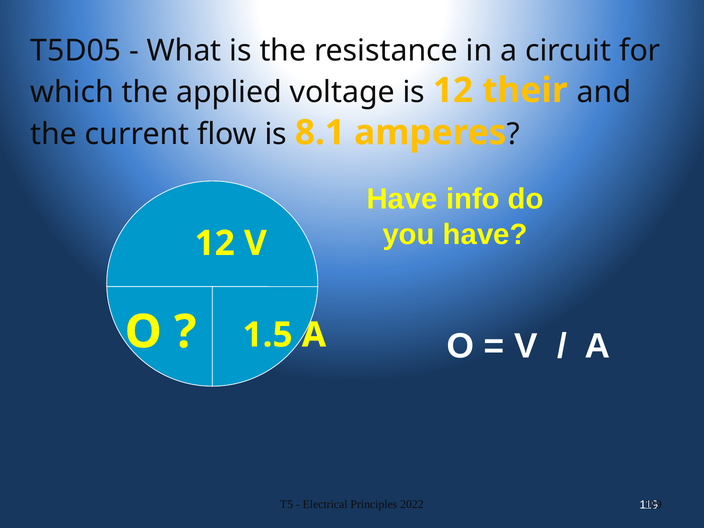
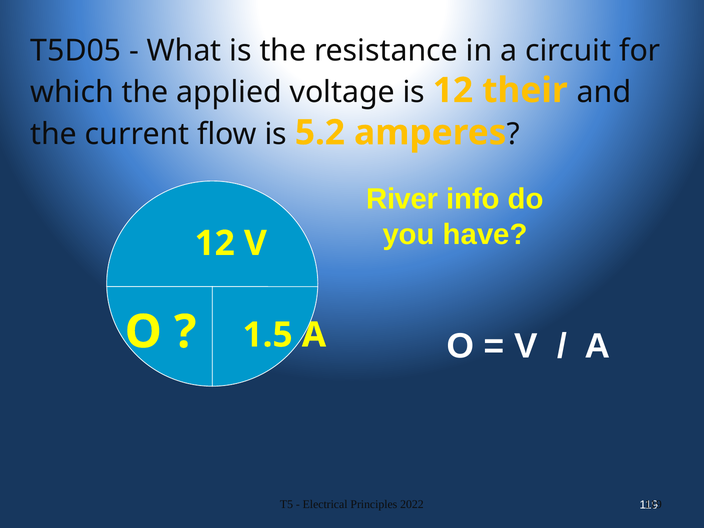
8.1: 8.1 -> 5.2
Have at (402, 199): Have -> River
